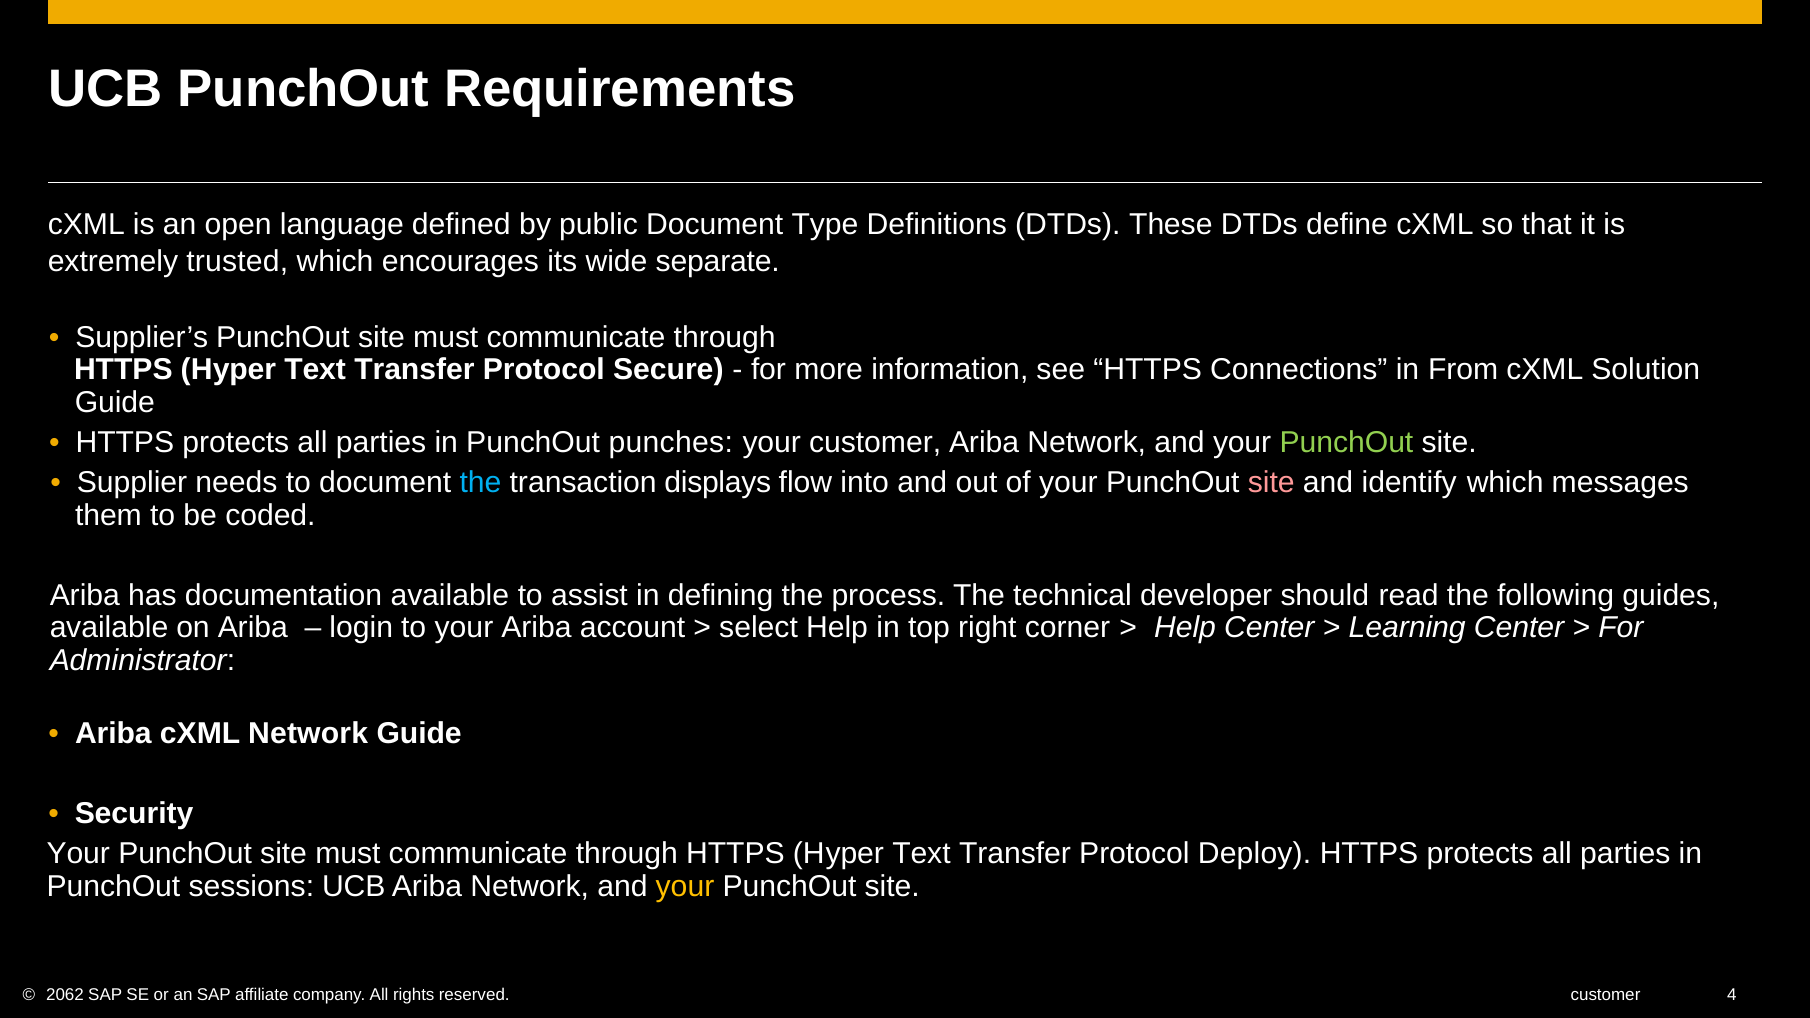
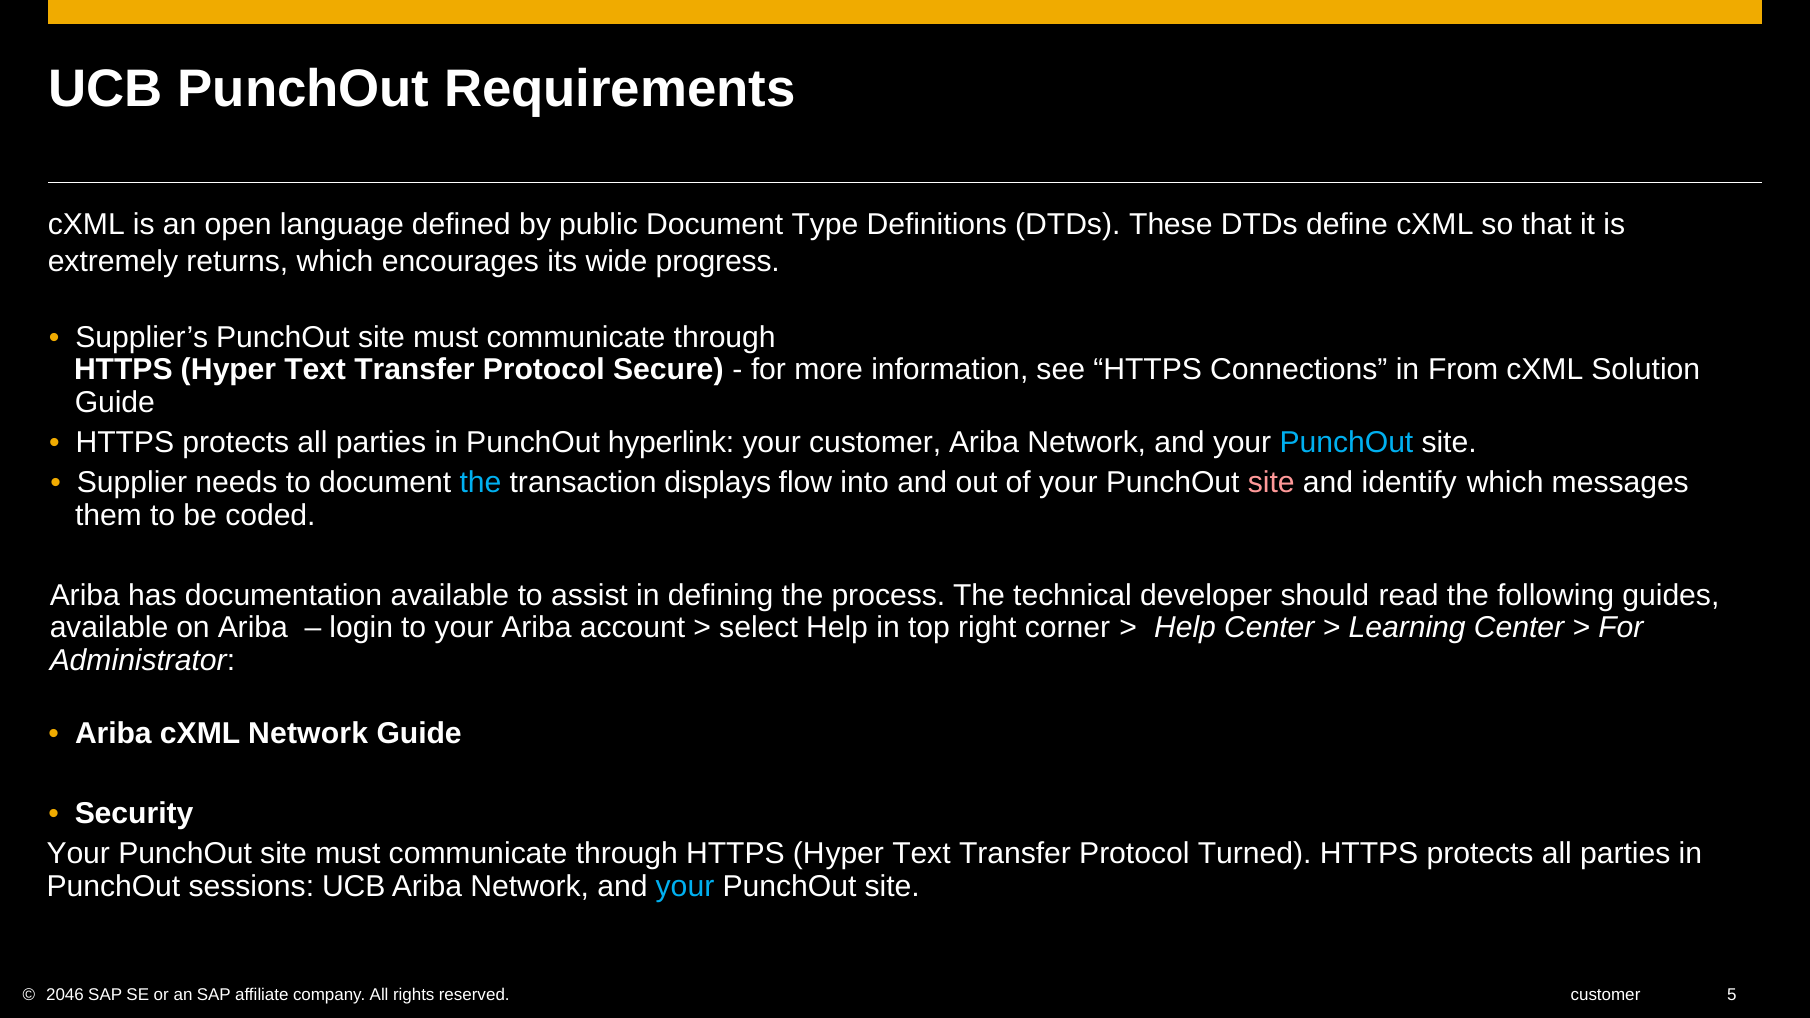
trusted: trusted -> returns
separate: separate -> progress
punches: punches -> hyperlink
PunchOut at (1347, 443) colour: light green -> light blue
Deploy: Deploy -> Turned
your at (685, 887) colour: yellow -> light blue
2062: 2062 -> 2046
4: 4 -> 5
